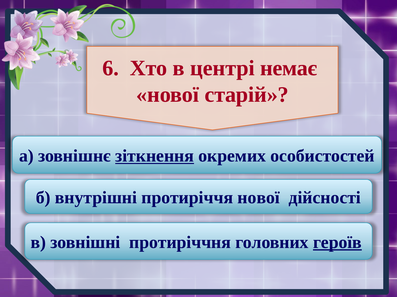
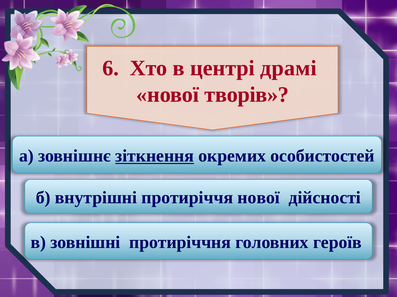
немає: немає -> драмі
старій: старій -> творів
героїв underline: present -> none
